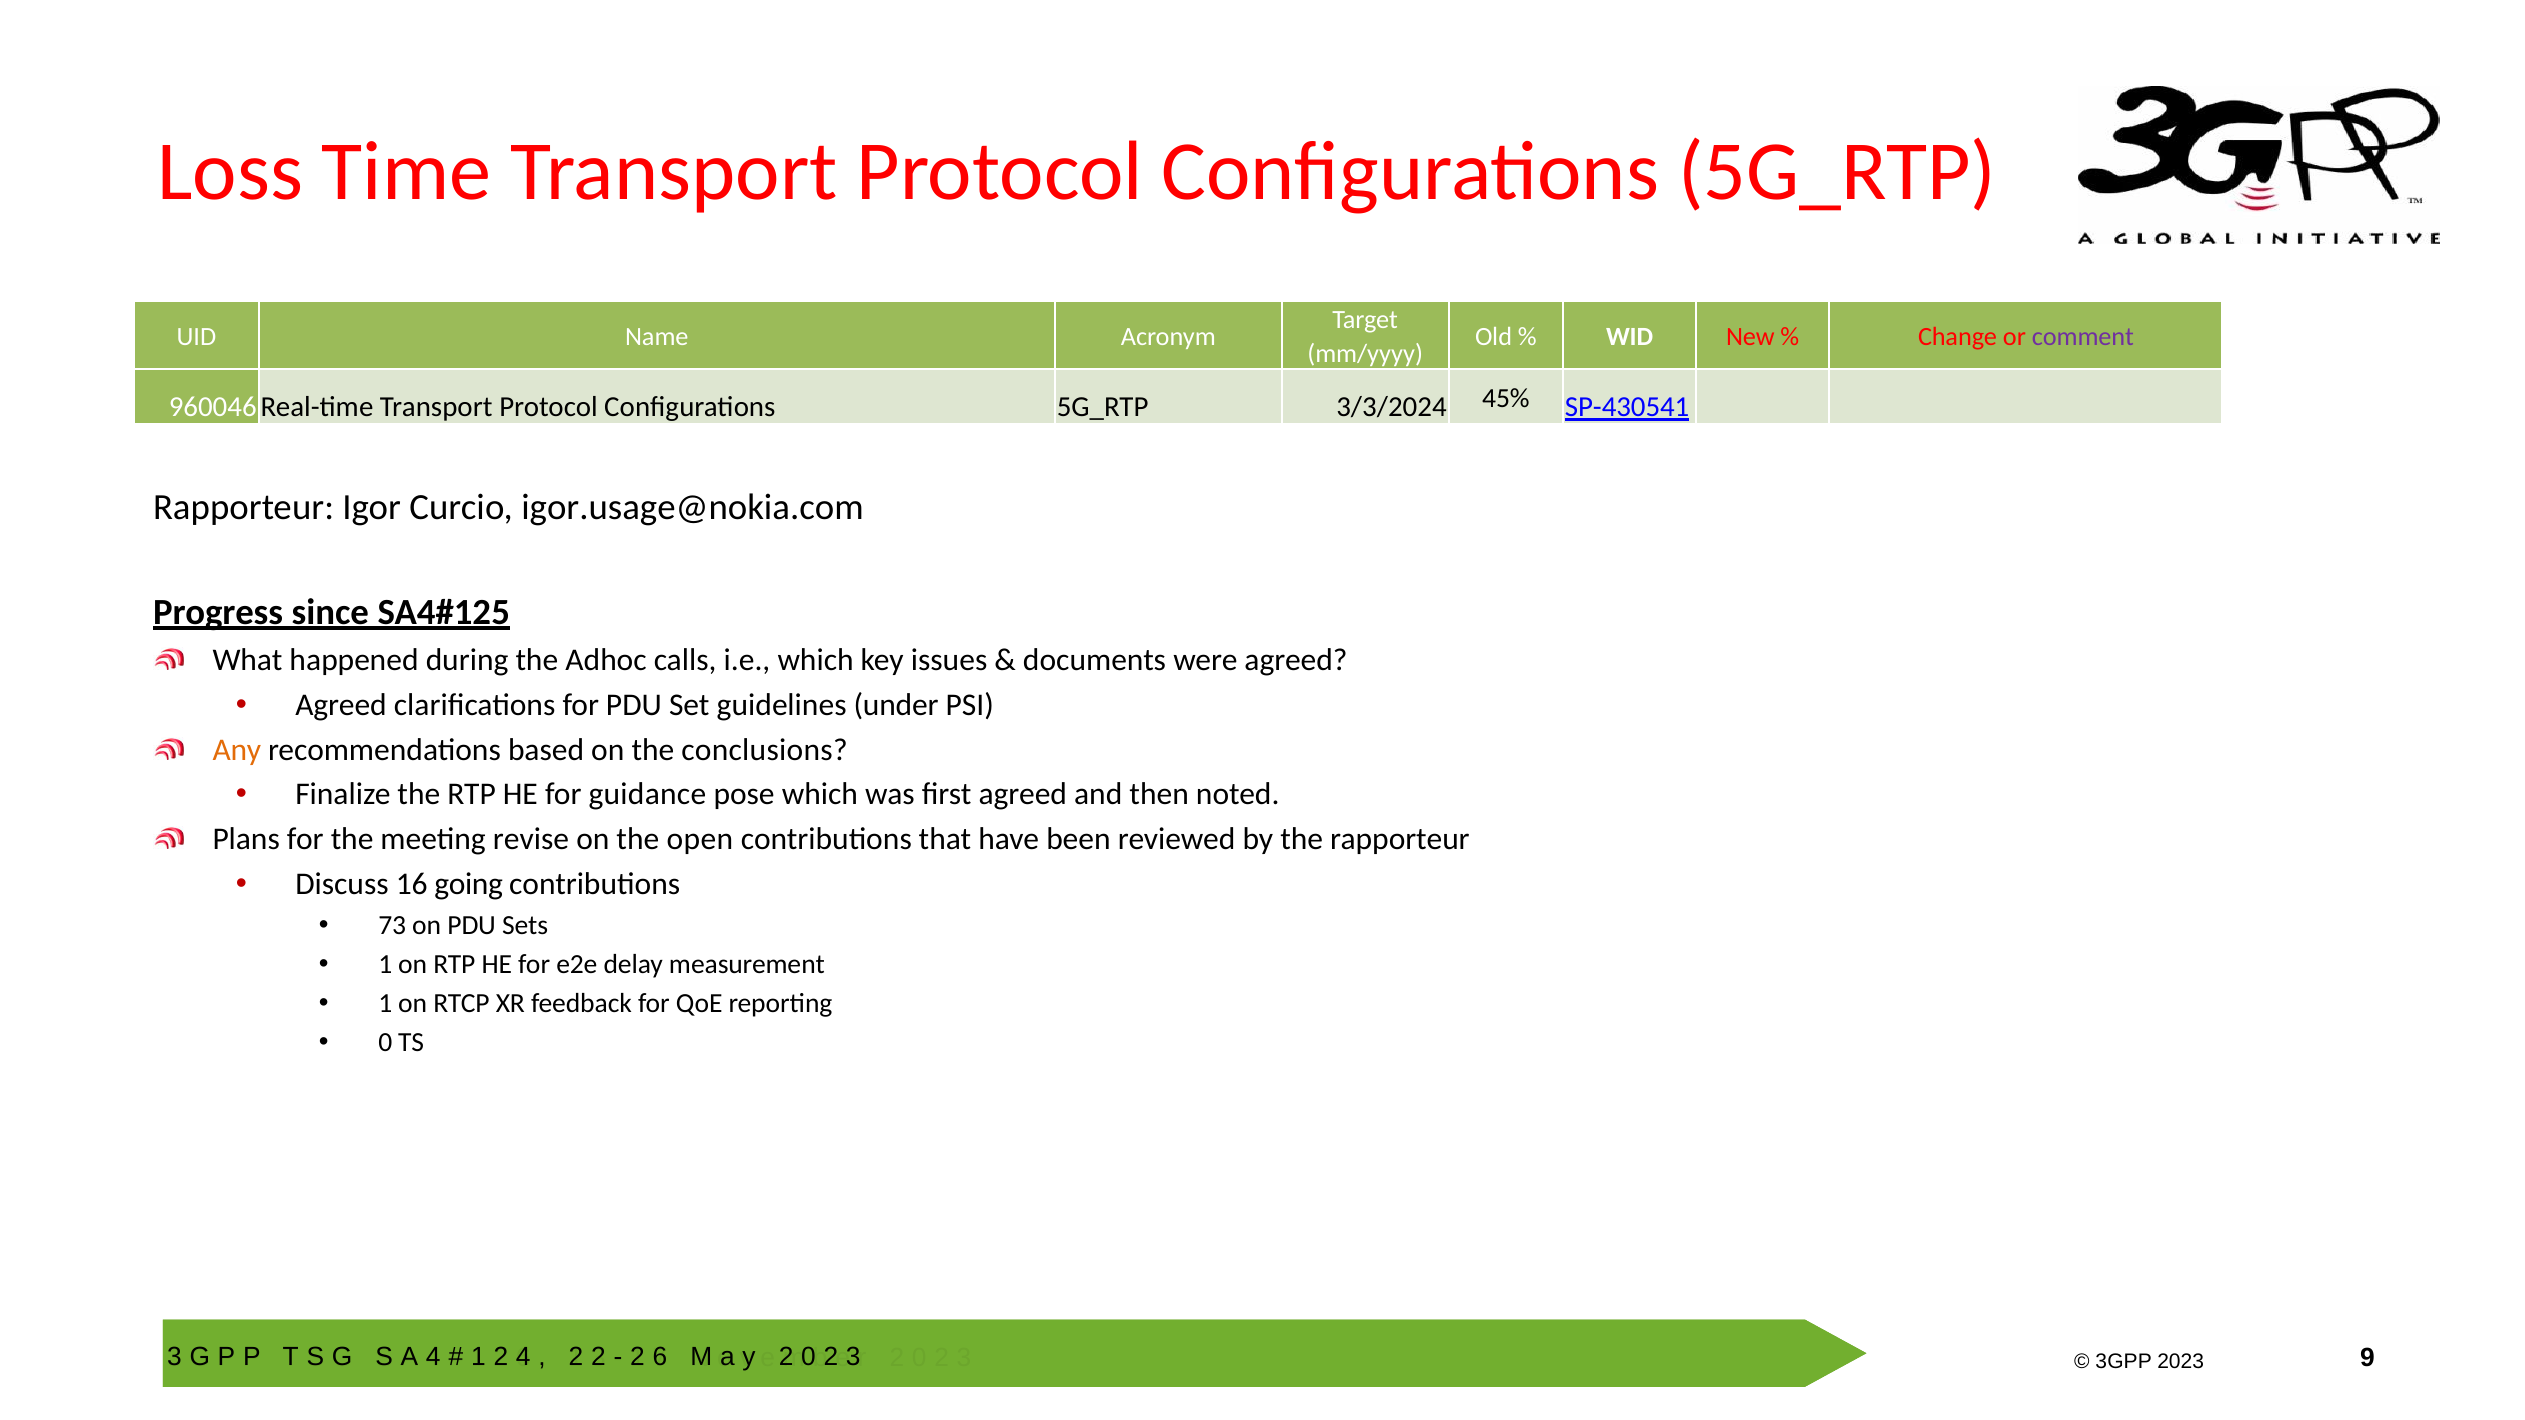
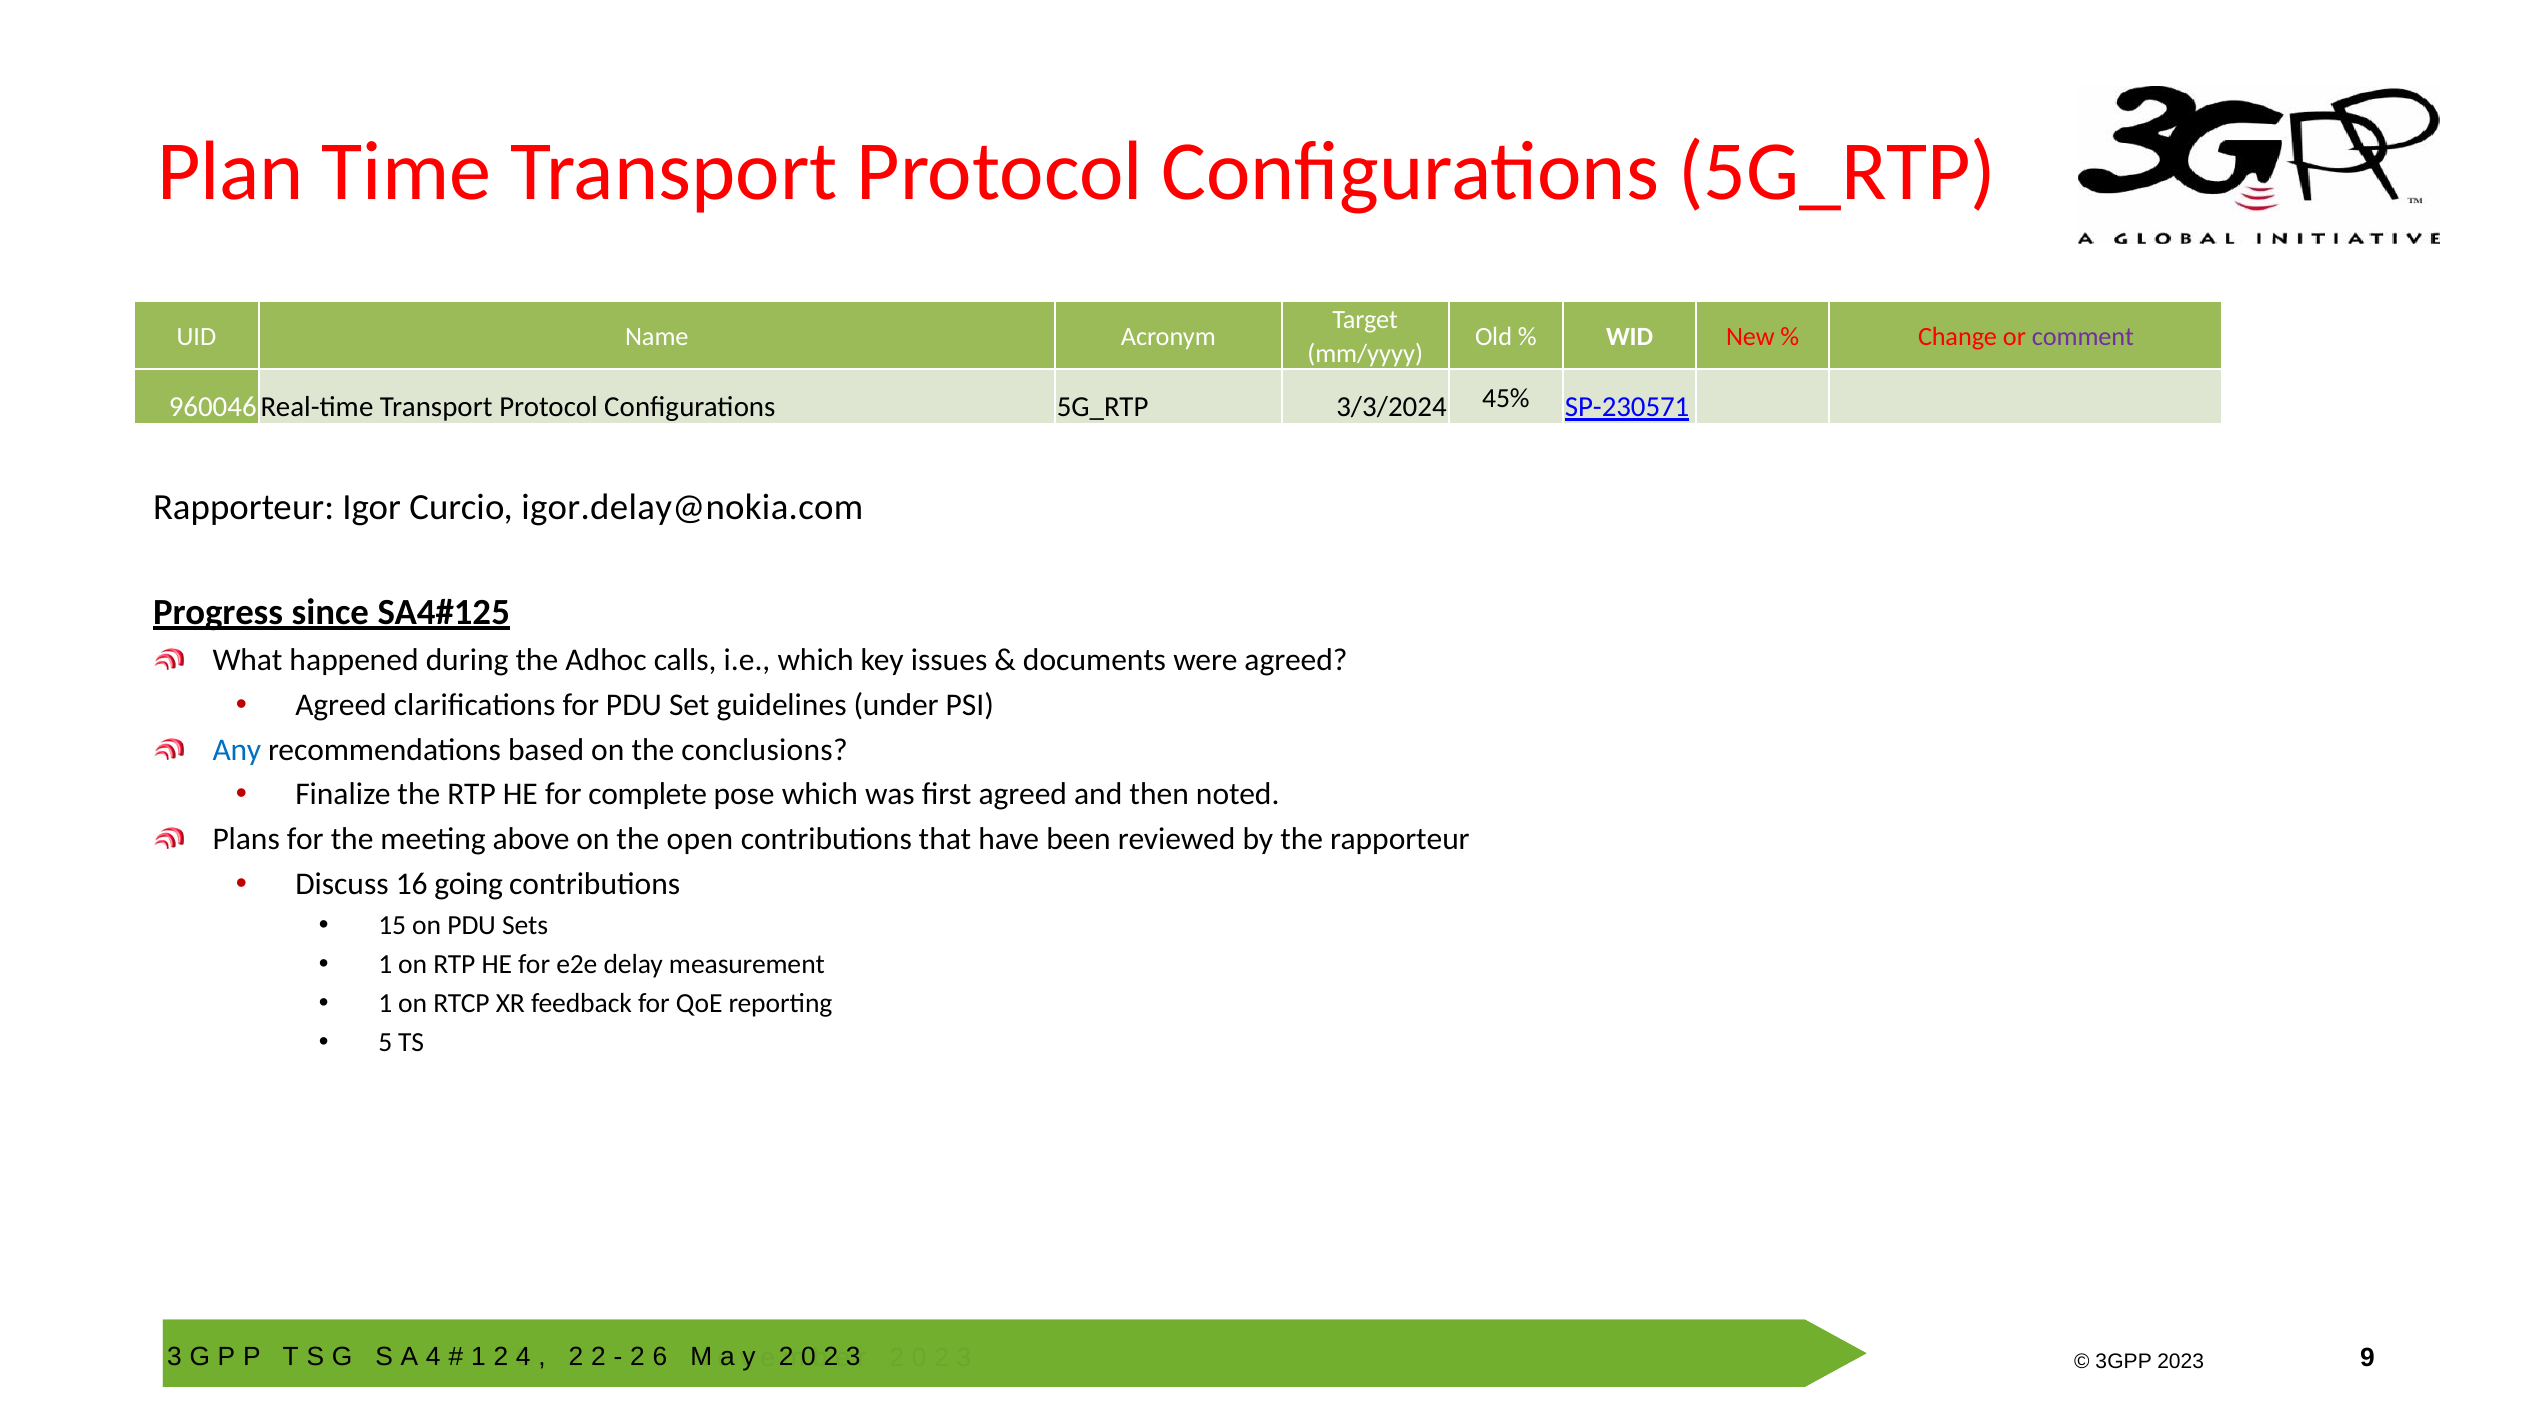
Loss: Loss -> Plan
SP-430541: SP-430541 -> SP-230571
igor.usage@nokia.com: igor.usage@nokia.com -> igor.delay@nokia.com
Any colour: orange -> blue
guidance: guidance -> complete
revise: revise -> above
73: 73 -> 15
0 at (385, 1043): 0 -> 5
